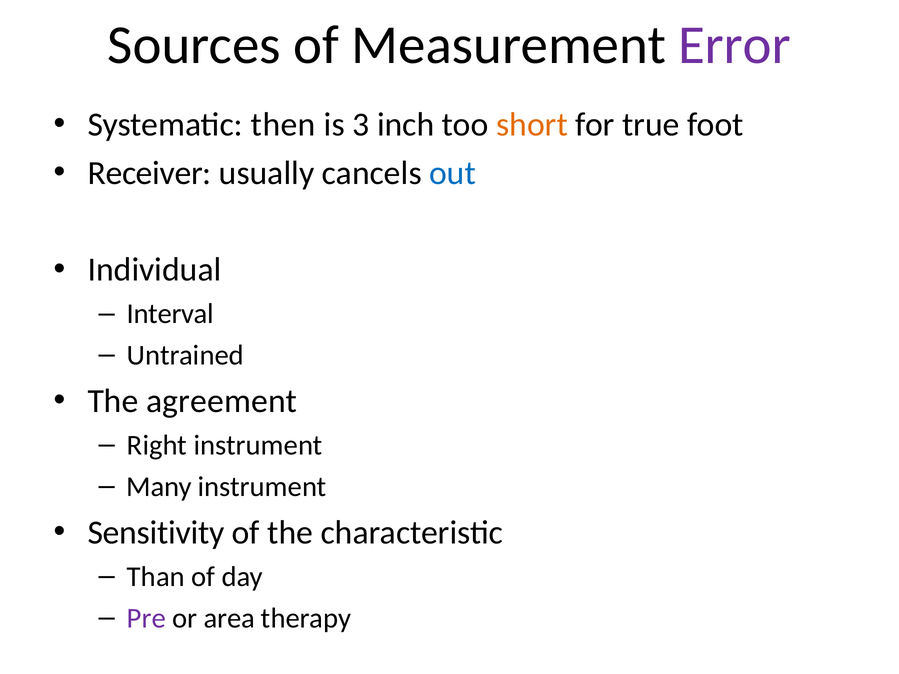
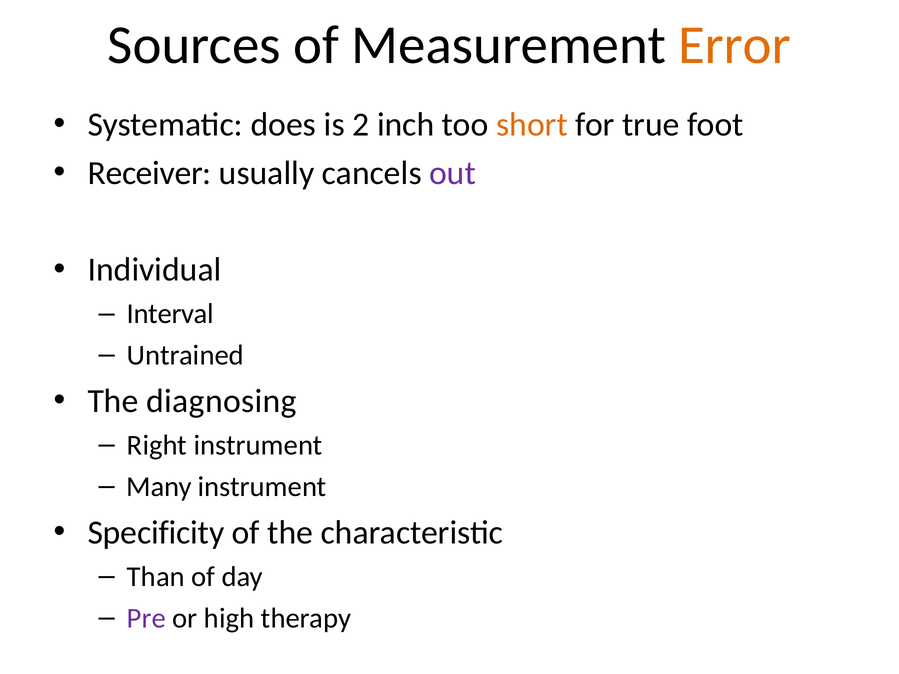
Error colour: purple -> orange
then: then -> does
3: 3 -> 2
out colour: blue -> purple
agreement: agreement -> diagnosing
Sensitivity: Sensitivity -> Specificity
area: area -> high
